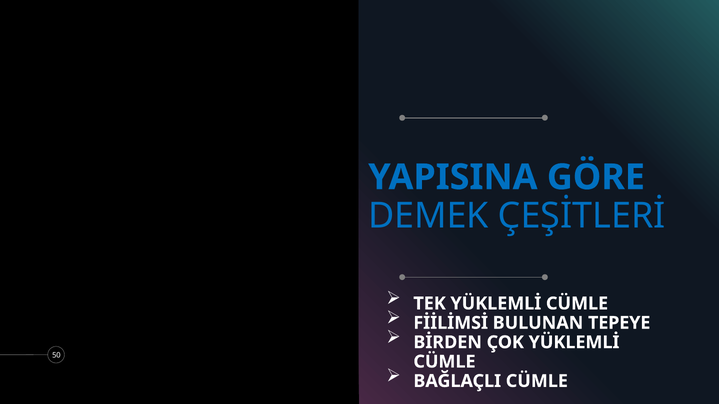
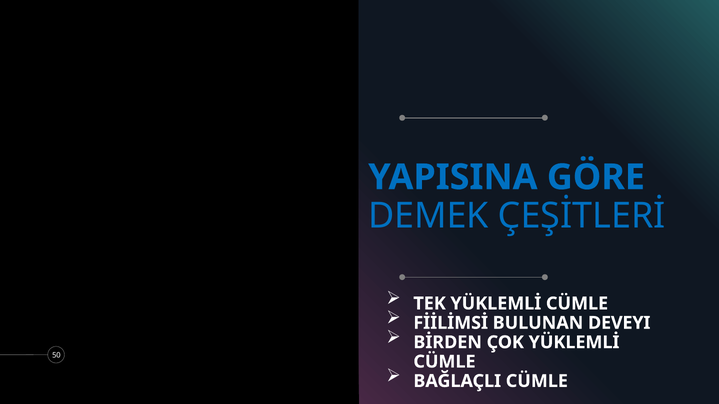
TEPEYE: TEPEYE -> DEVEYI
